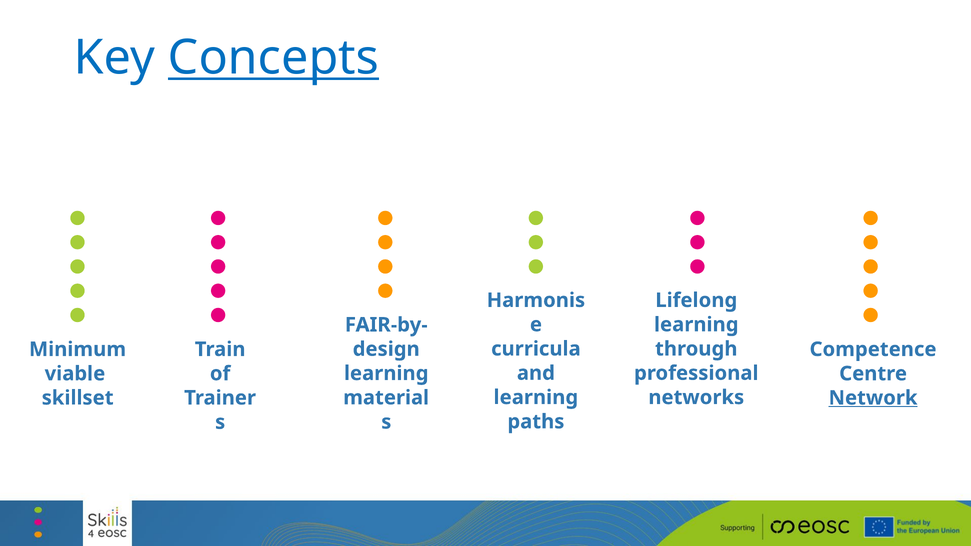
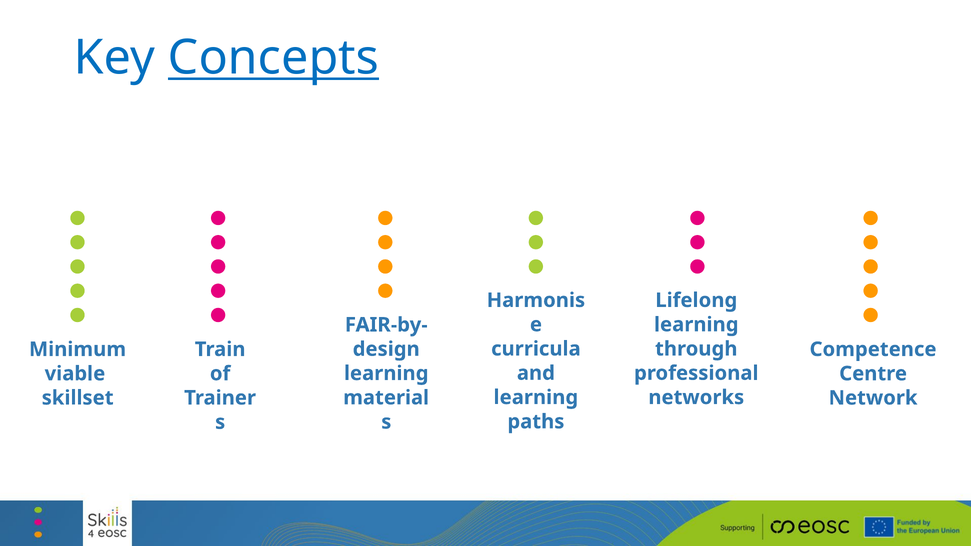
Network underline: present -> none
